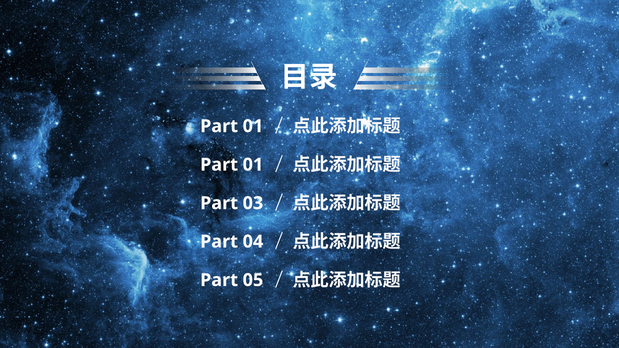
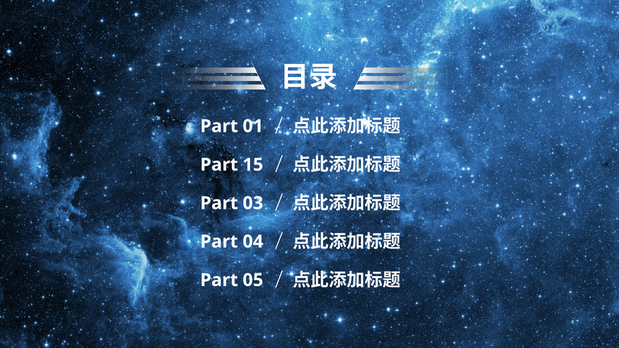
01 at (253, 165): 01 -> 15
